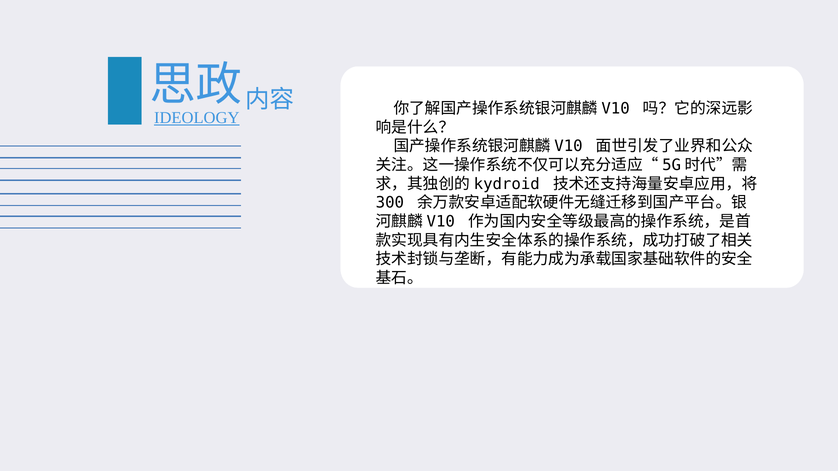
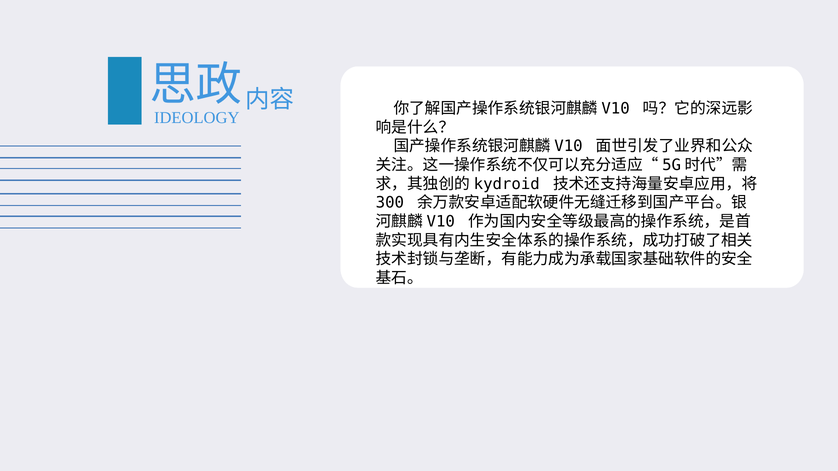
IDEOLOGY underline: present -> none
